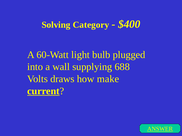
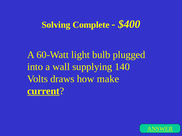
Category: Category -> Complete
688: 688 -> 140
